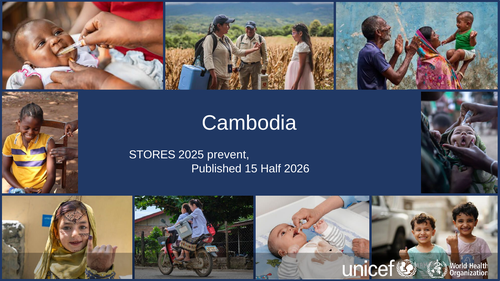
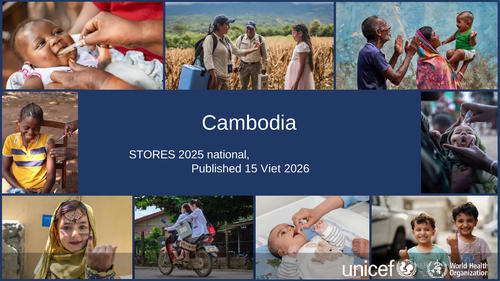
prevent: prevent -> national
Half: Half -> Viet
